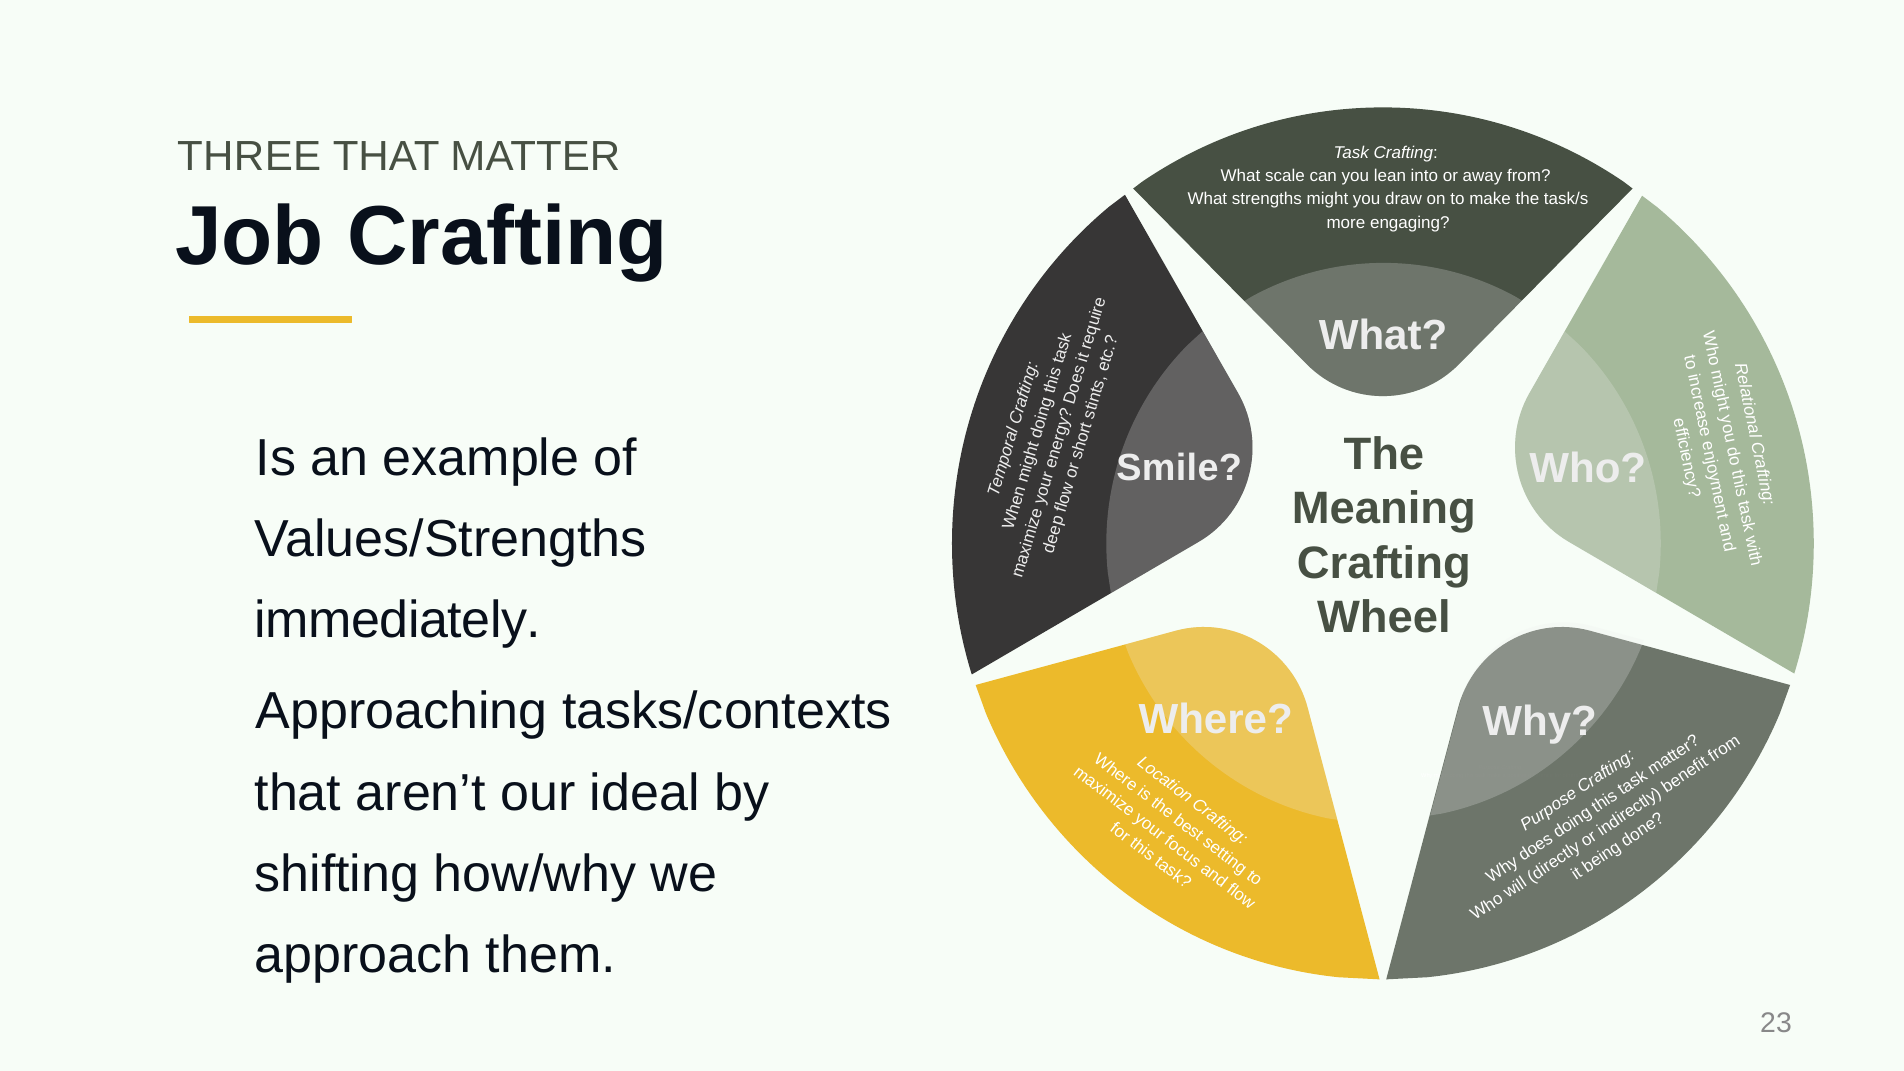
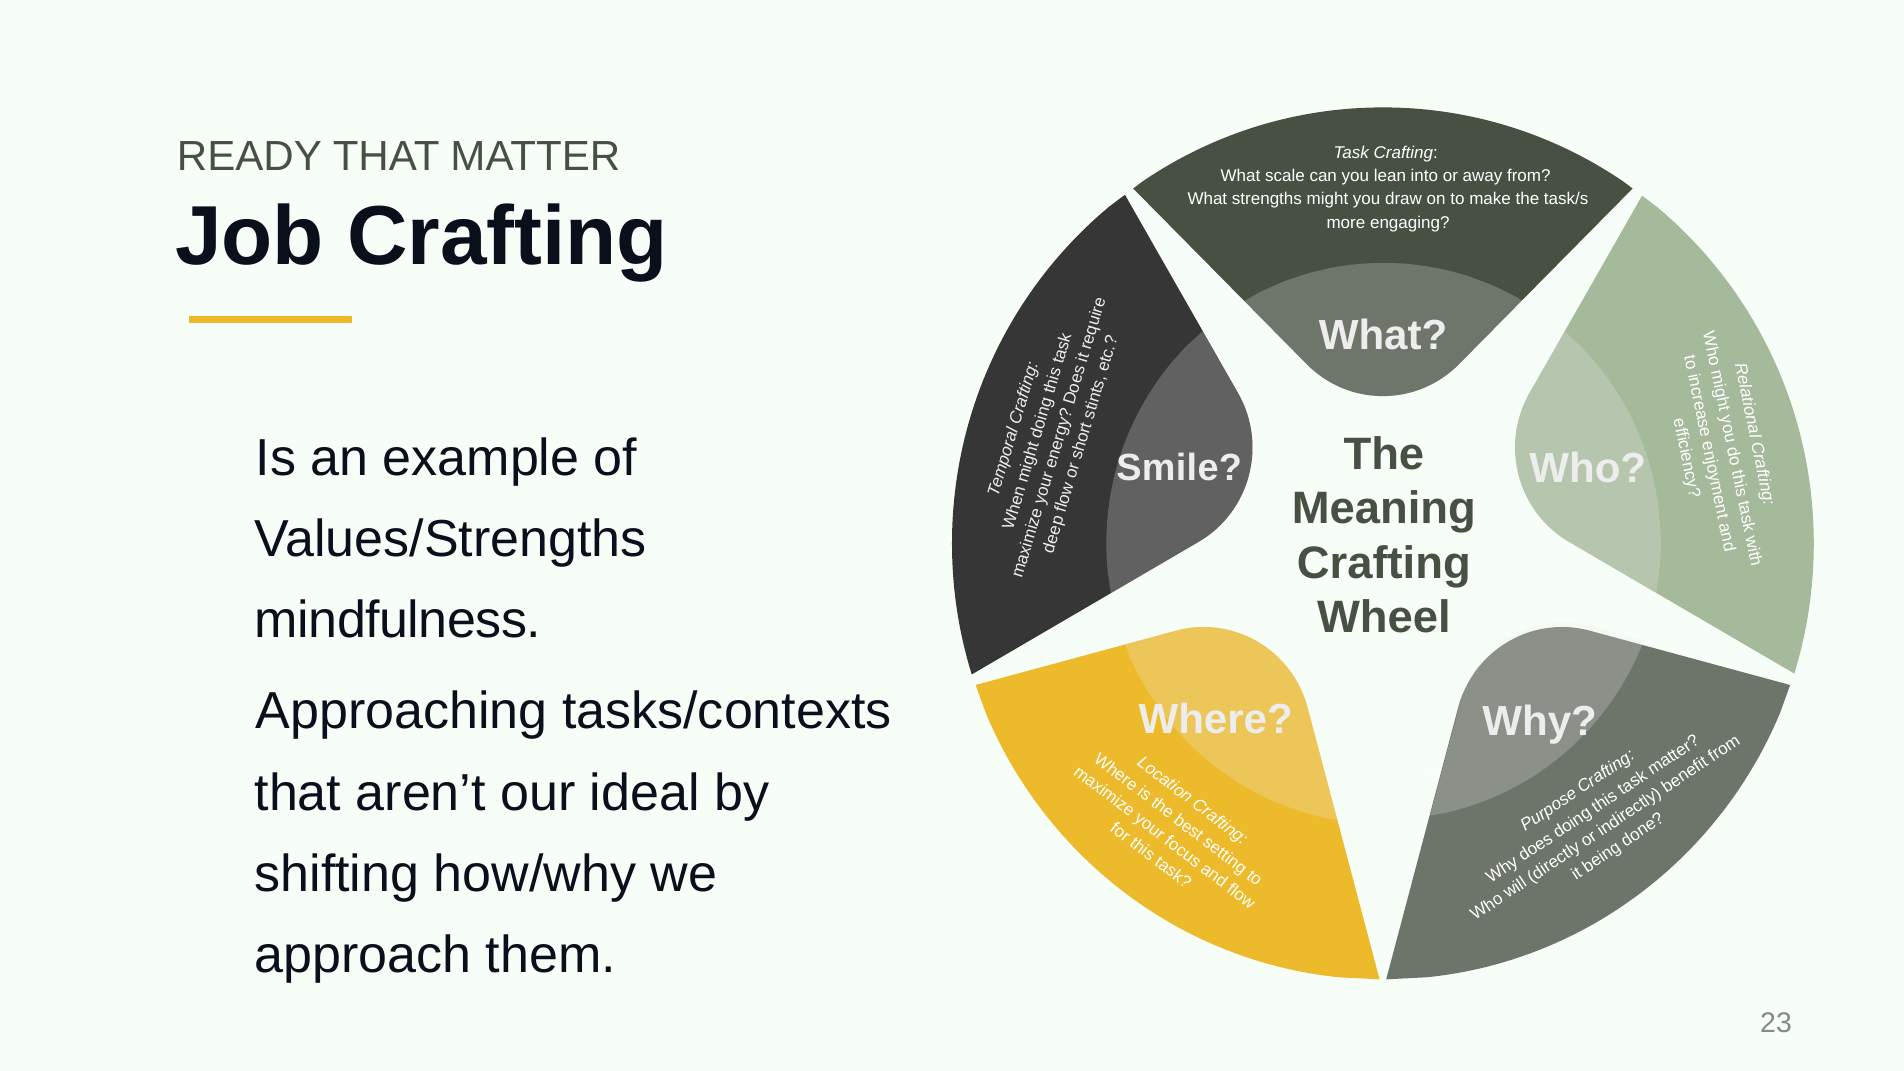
THREE: THREE -> READY
immediately: immediately -> mindfulness
